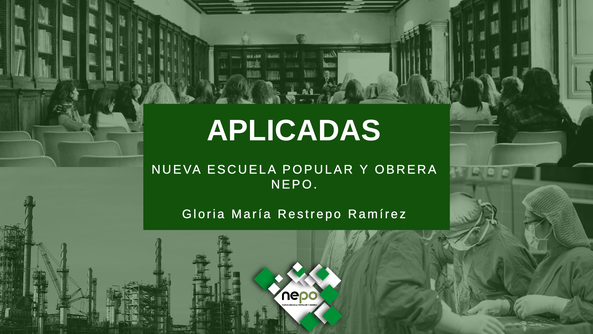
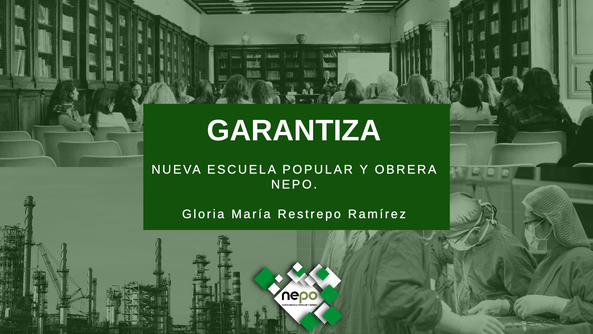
APLICADAS: APLICADAS -> GARANTIZA
